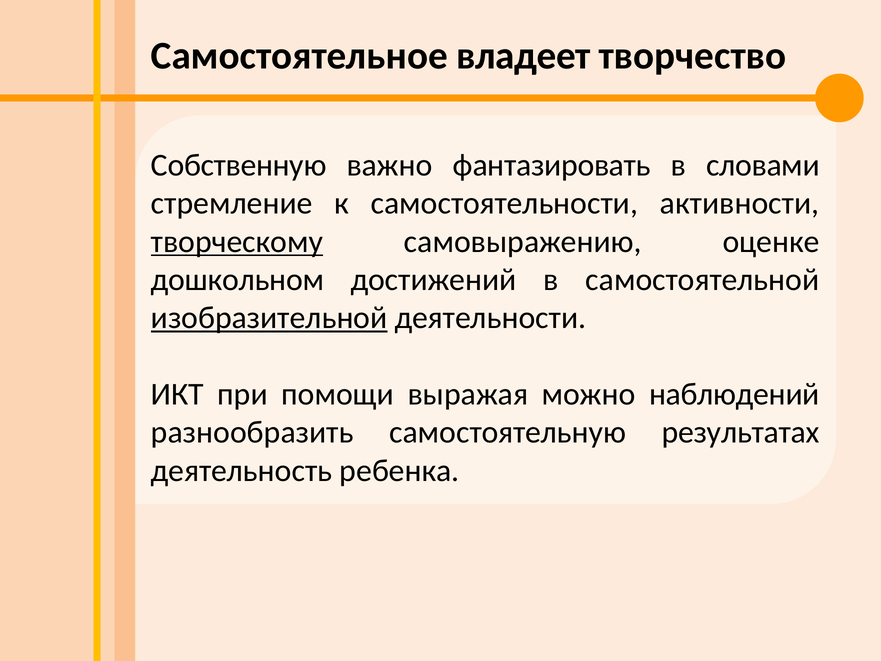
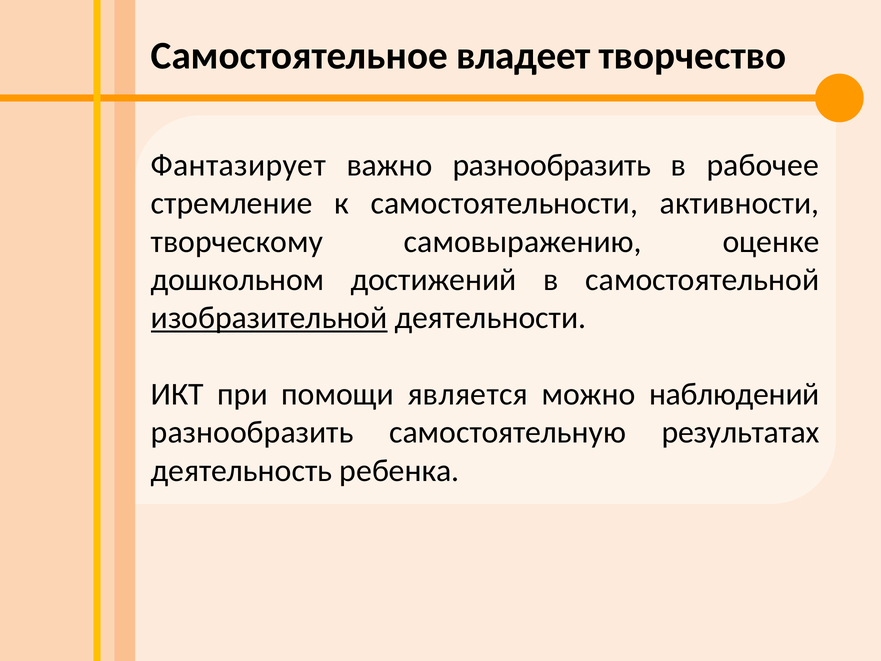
Собственную: Собственную -> Фантазирует
важно фантазировать: фантазировать -> разнообразить
словами: словами -> рабочее
творческому underline: present -> none
выражая: выражая -> является
